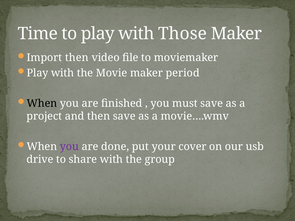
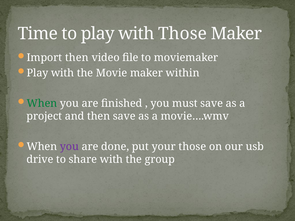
period: period -> within
When at (42, 103) colour: black -> green
your cover: cover -> those
